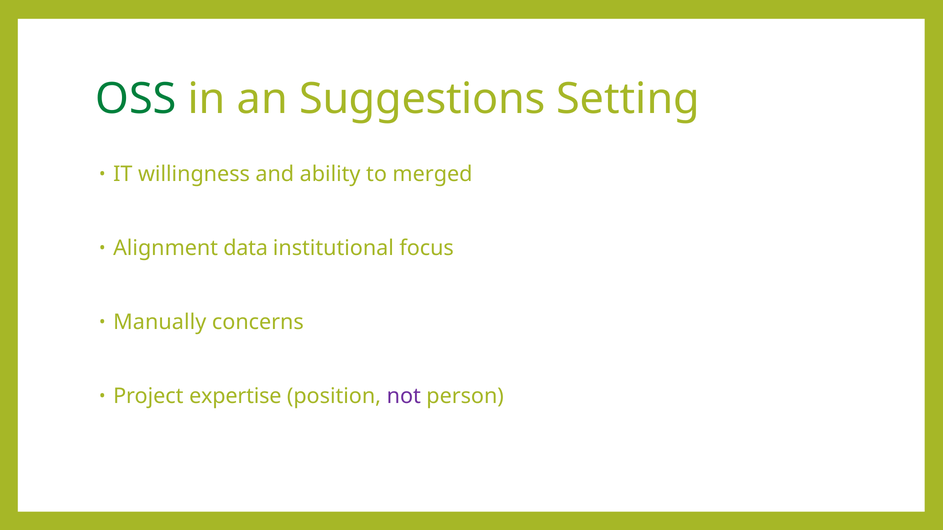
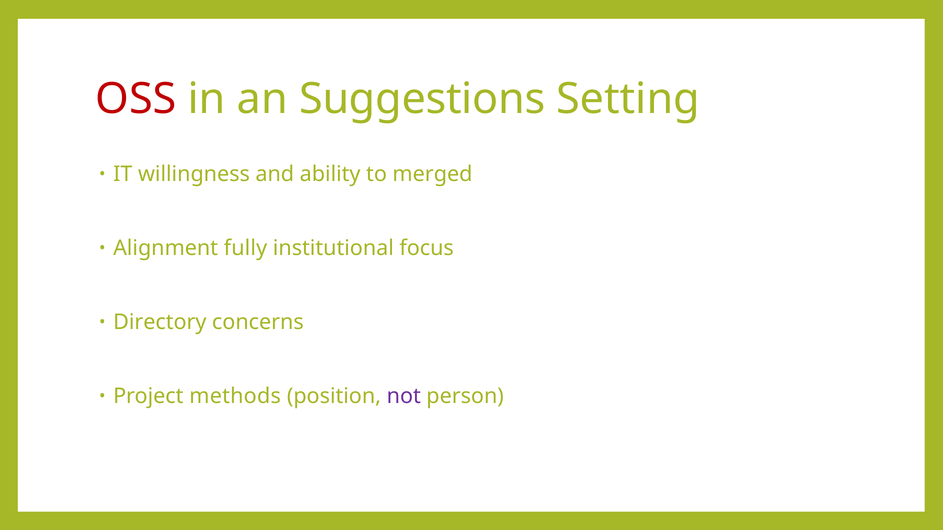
OSS colour: green -> red
data: data -> fully
Manually: Manually -> Directory
expertise: expertise -> methods
